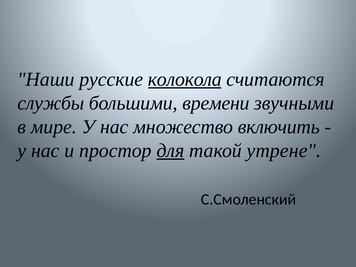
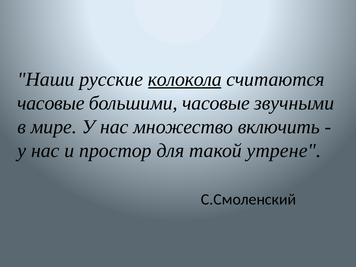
службы at (51, 103): службы -> часовые
большими времени: времени -> часовые
для underline: present -> none
